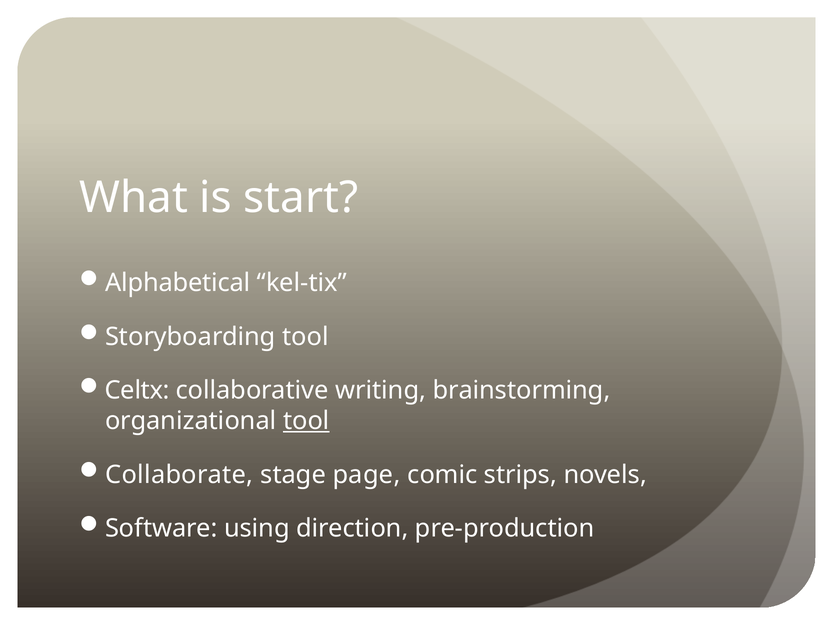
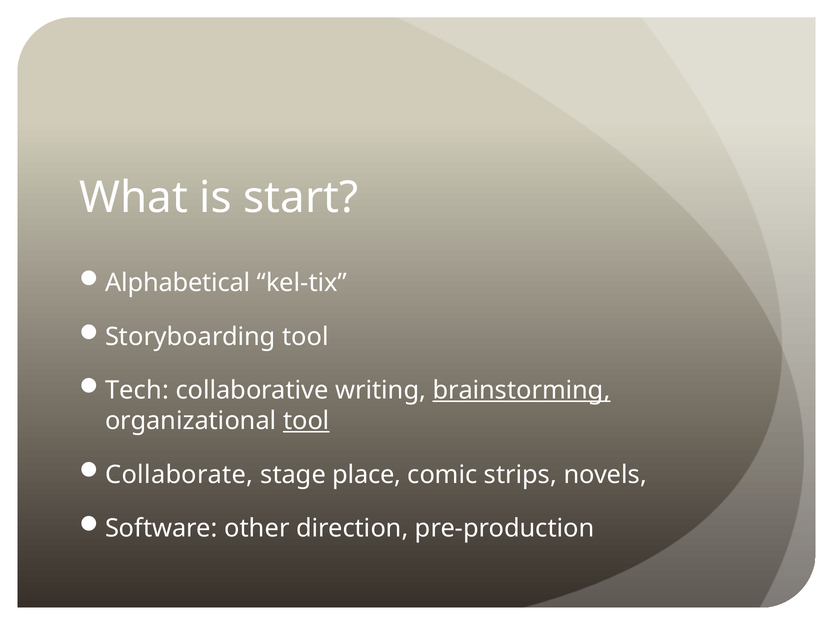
Celtx: Celtx -> Tech
brainstorming underline: none -> present
page: page -> place
using: using -> other
